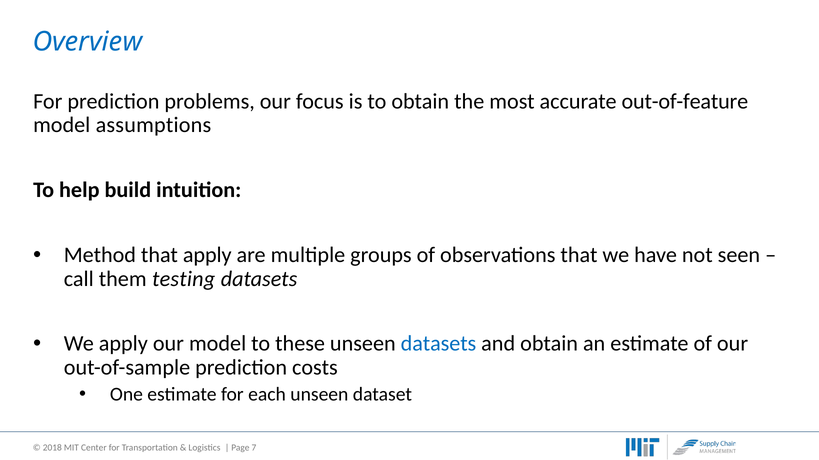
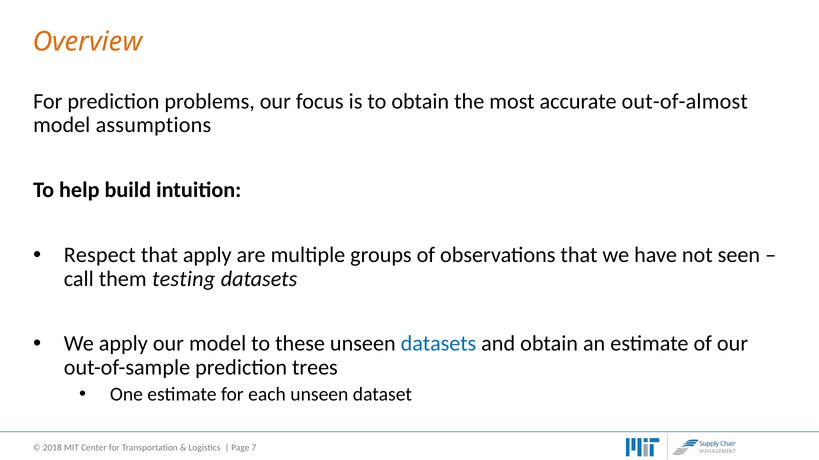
Overview colour: blue -> orange
out-of-feature: out-of-feature -> out-of-almost
Method: Method -> Respect
costs: costs -> trees
